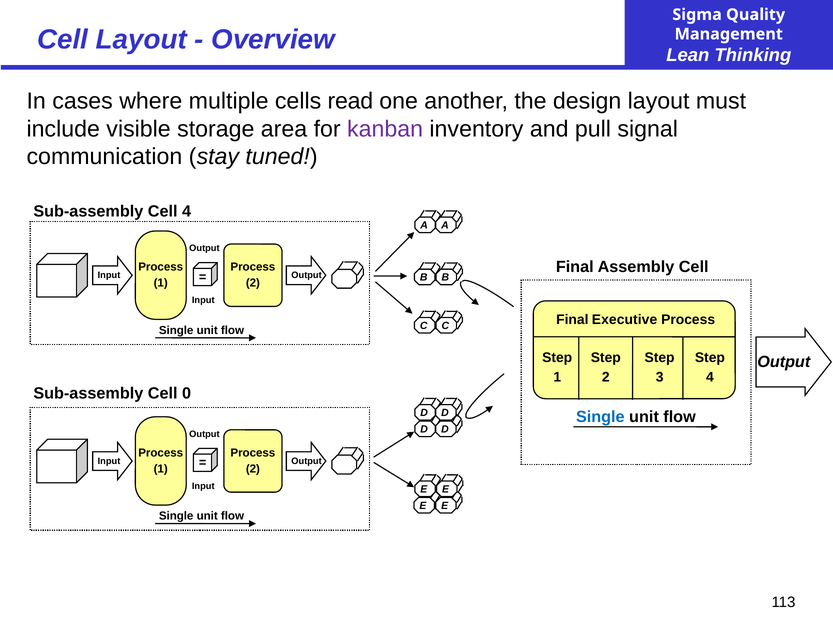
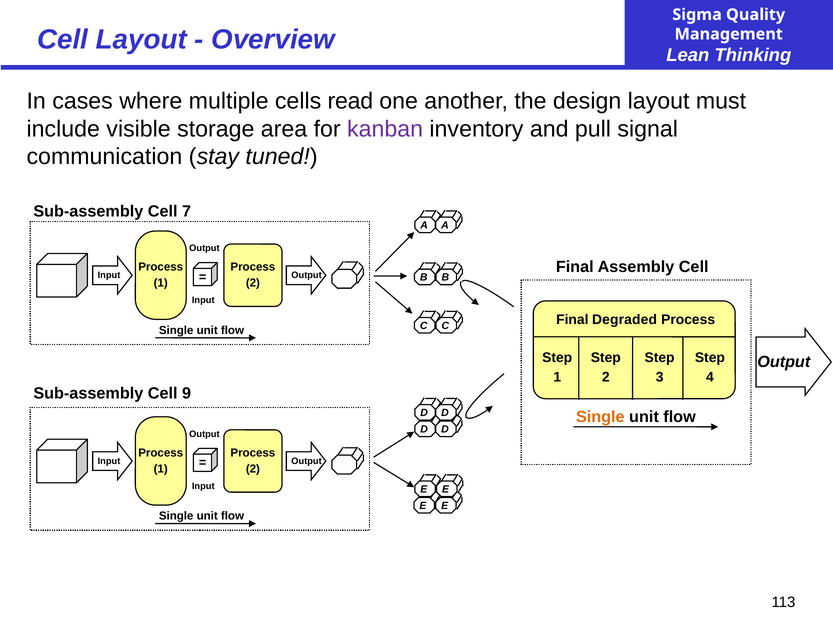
Cell 4: 4 -> 7
Executive: Executive -> Degraded
0: 0 -> 9
Single at (600, 417) colour: blue -> orange
